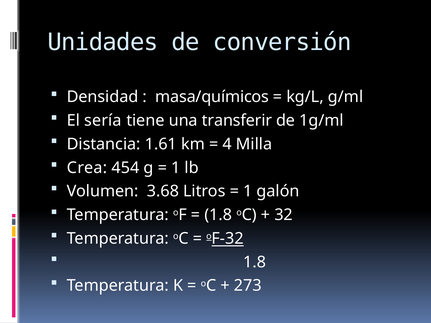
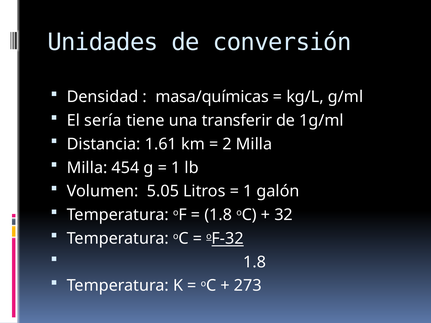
masa/químicos: masa/químicos -> masa/químicas
4: 4 -> 2
Crea at (87, 168): Crea -> Milla
3.68: 3.68 -> 5.05
